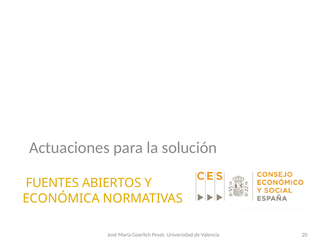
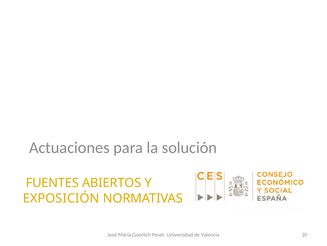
ECONÓMICA: ECONÓMICA -> EXPOSICIÓN
